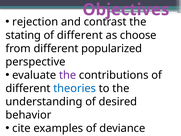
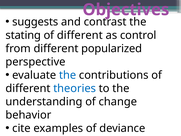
rejection: rejection -> suggests
choose: choose -> control
the at (68, 75) colour: purple -> blue
desired: desired -> change
